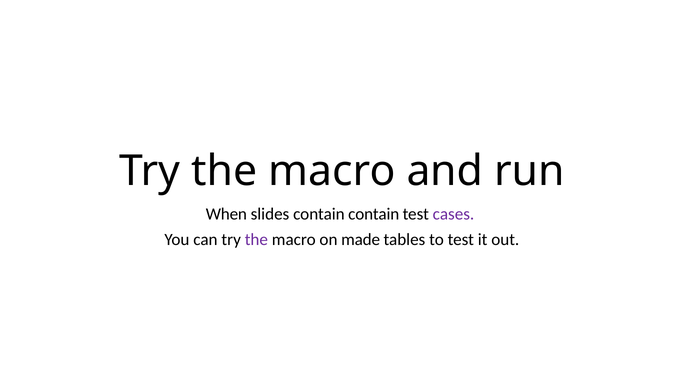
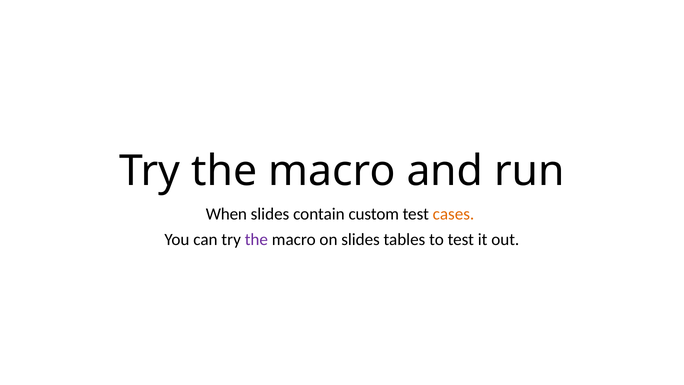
contain contain: contain -> custom
cases colour: purple -> orange
on made: made -> slides
